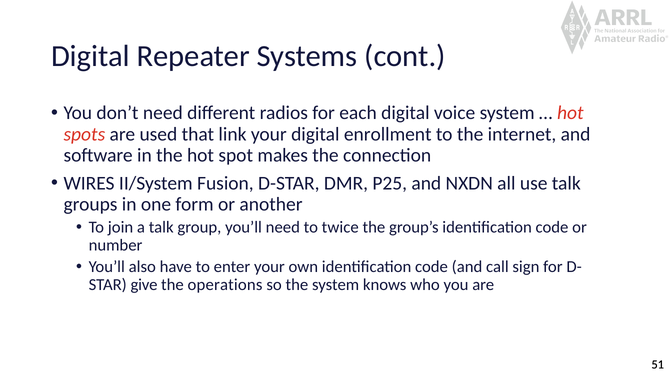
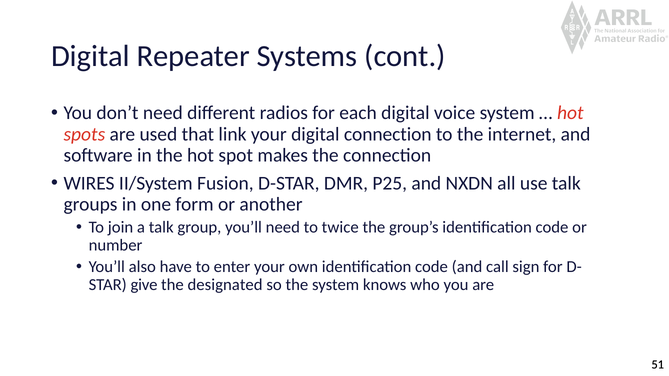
digital enrollment: enrollment -> connection
operations: operations -> designated
